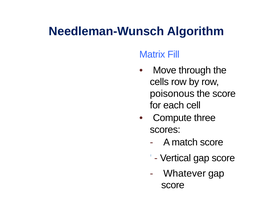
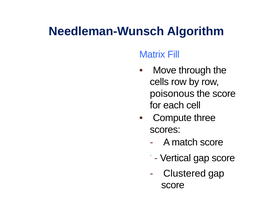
Whatever: Whatever -> Clustered
